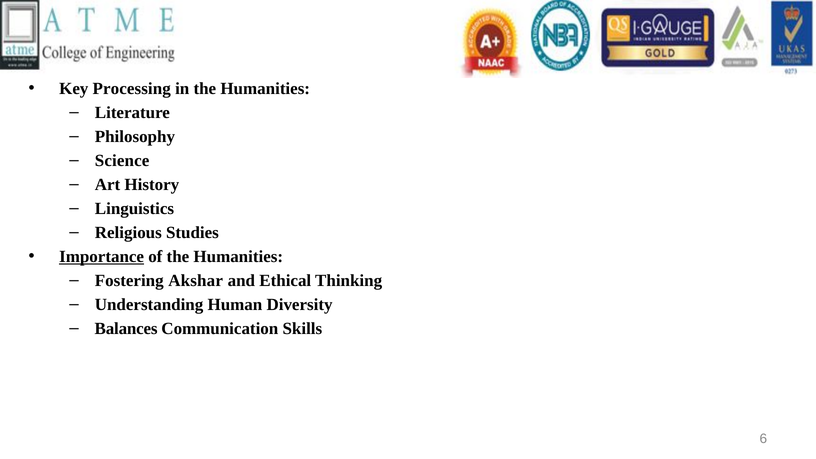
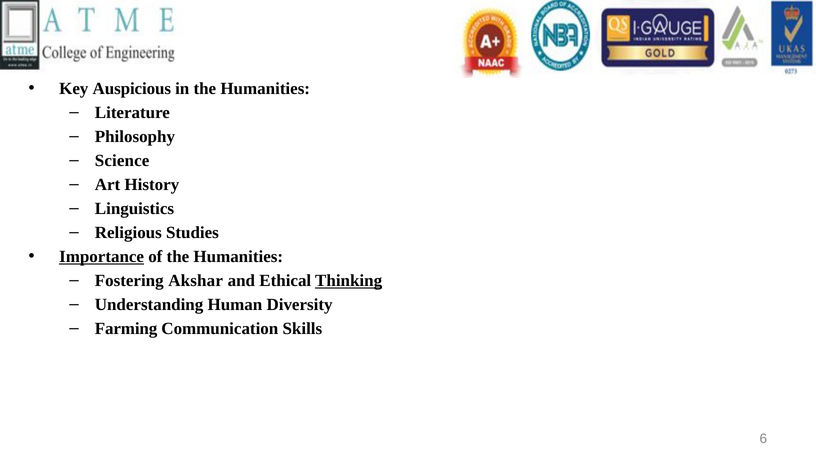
Processing: Processing -> Auspicious
Thinking underline: none -> present
Balances: Balances -> Farming
